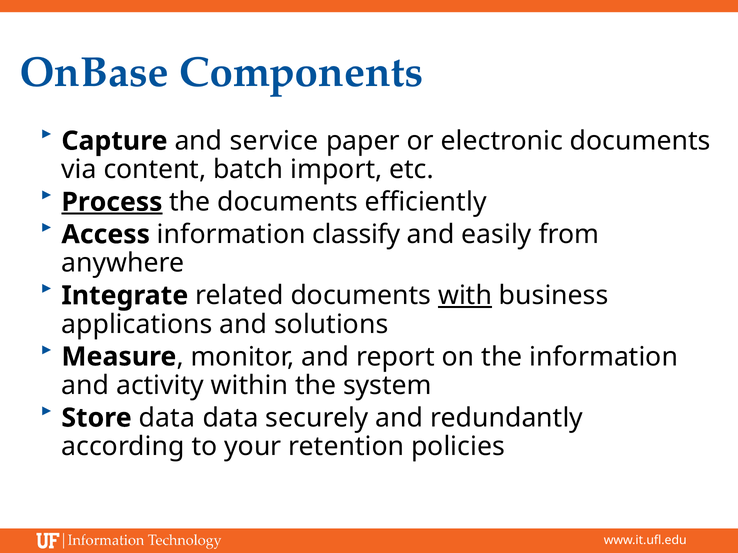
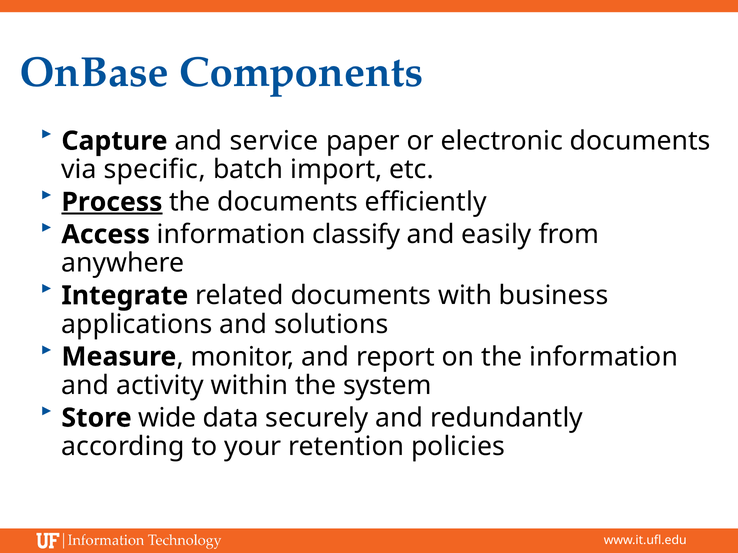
content: content -> specific
with underline: present -> none
Store data: data -> wide
